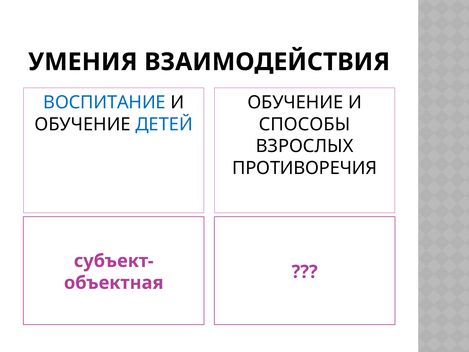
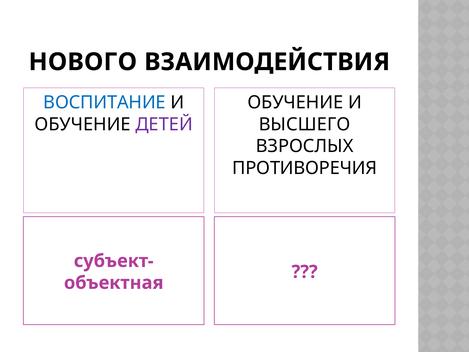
УМЕНИЯ: УМЕНИЯ -> НОВОГО
ДЕТЕЙ colour: blue -> purple
СПОСОБЫ: СПОСОБЫ -> ВЫСШЕГО
